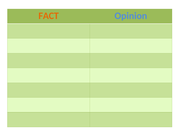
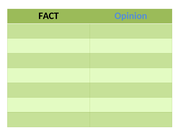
FACT colour: orange -> black
